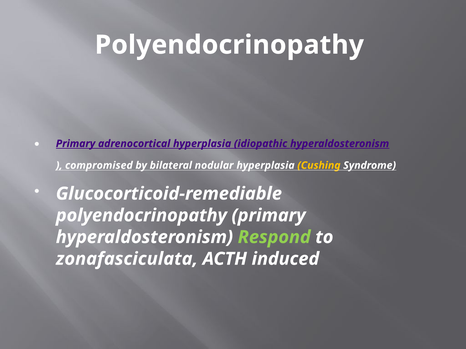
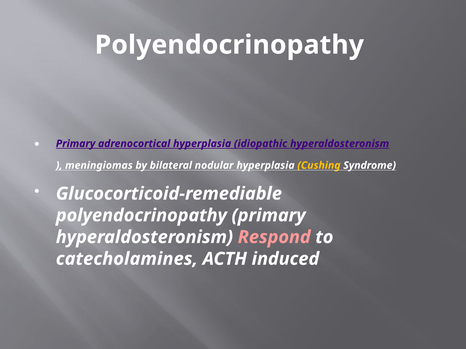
compromised: compromised -> meningiomas
Respond colour: light green -> pink
zonafasciculata: zonafasciculata -> catecholamines
